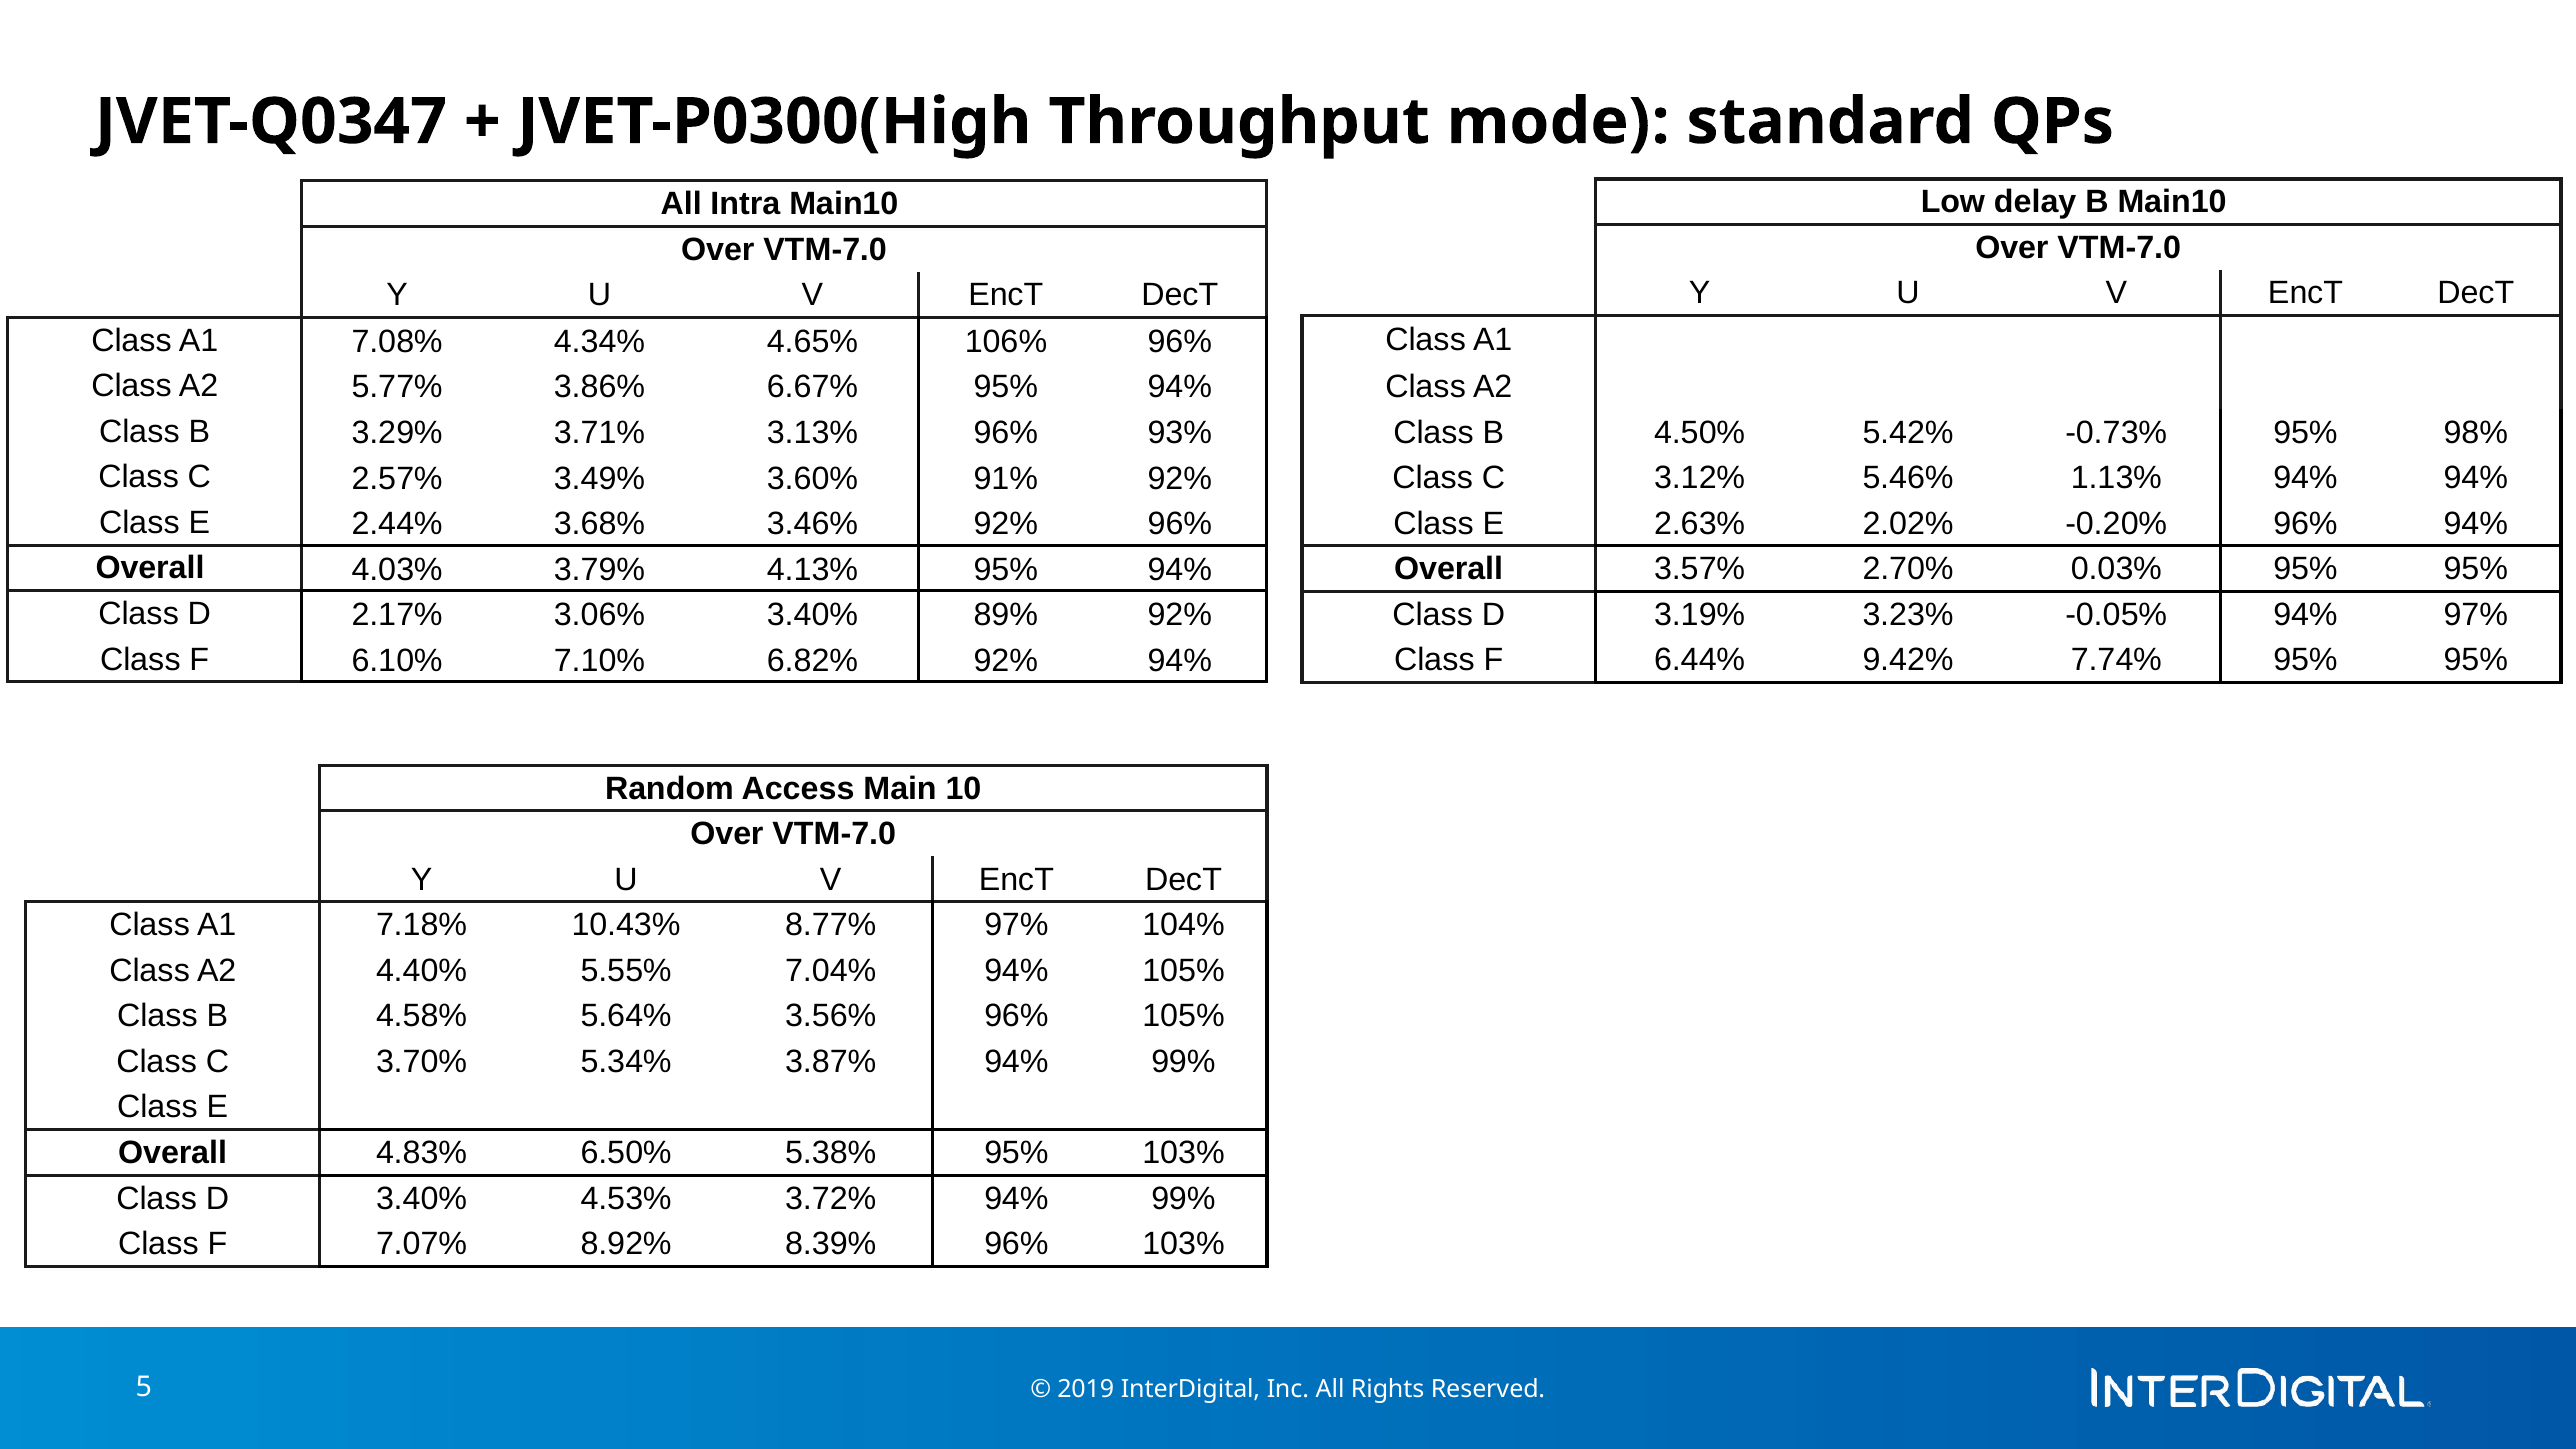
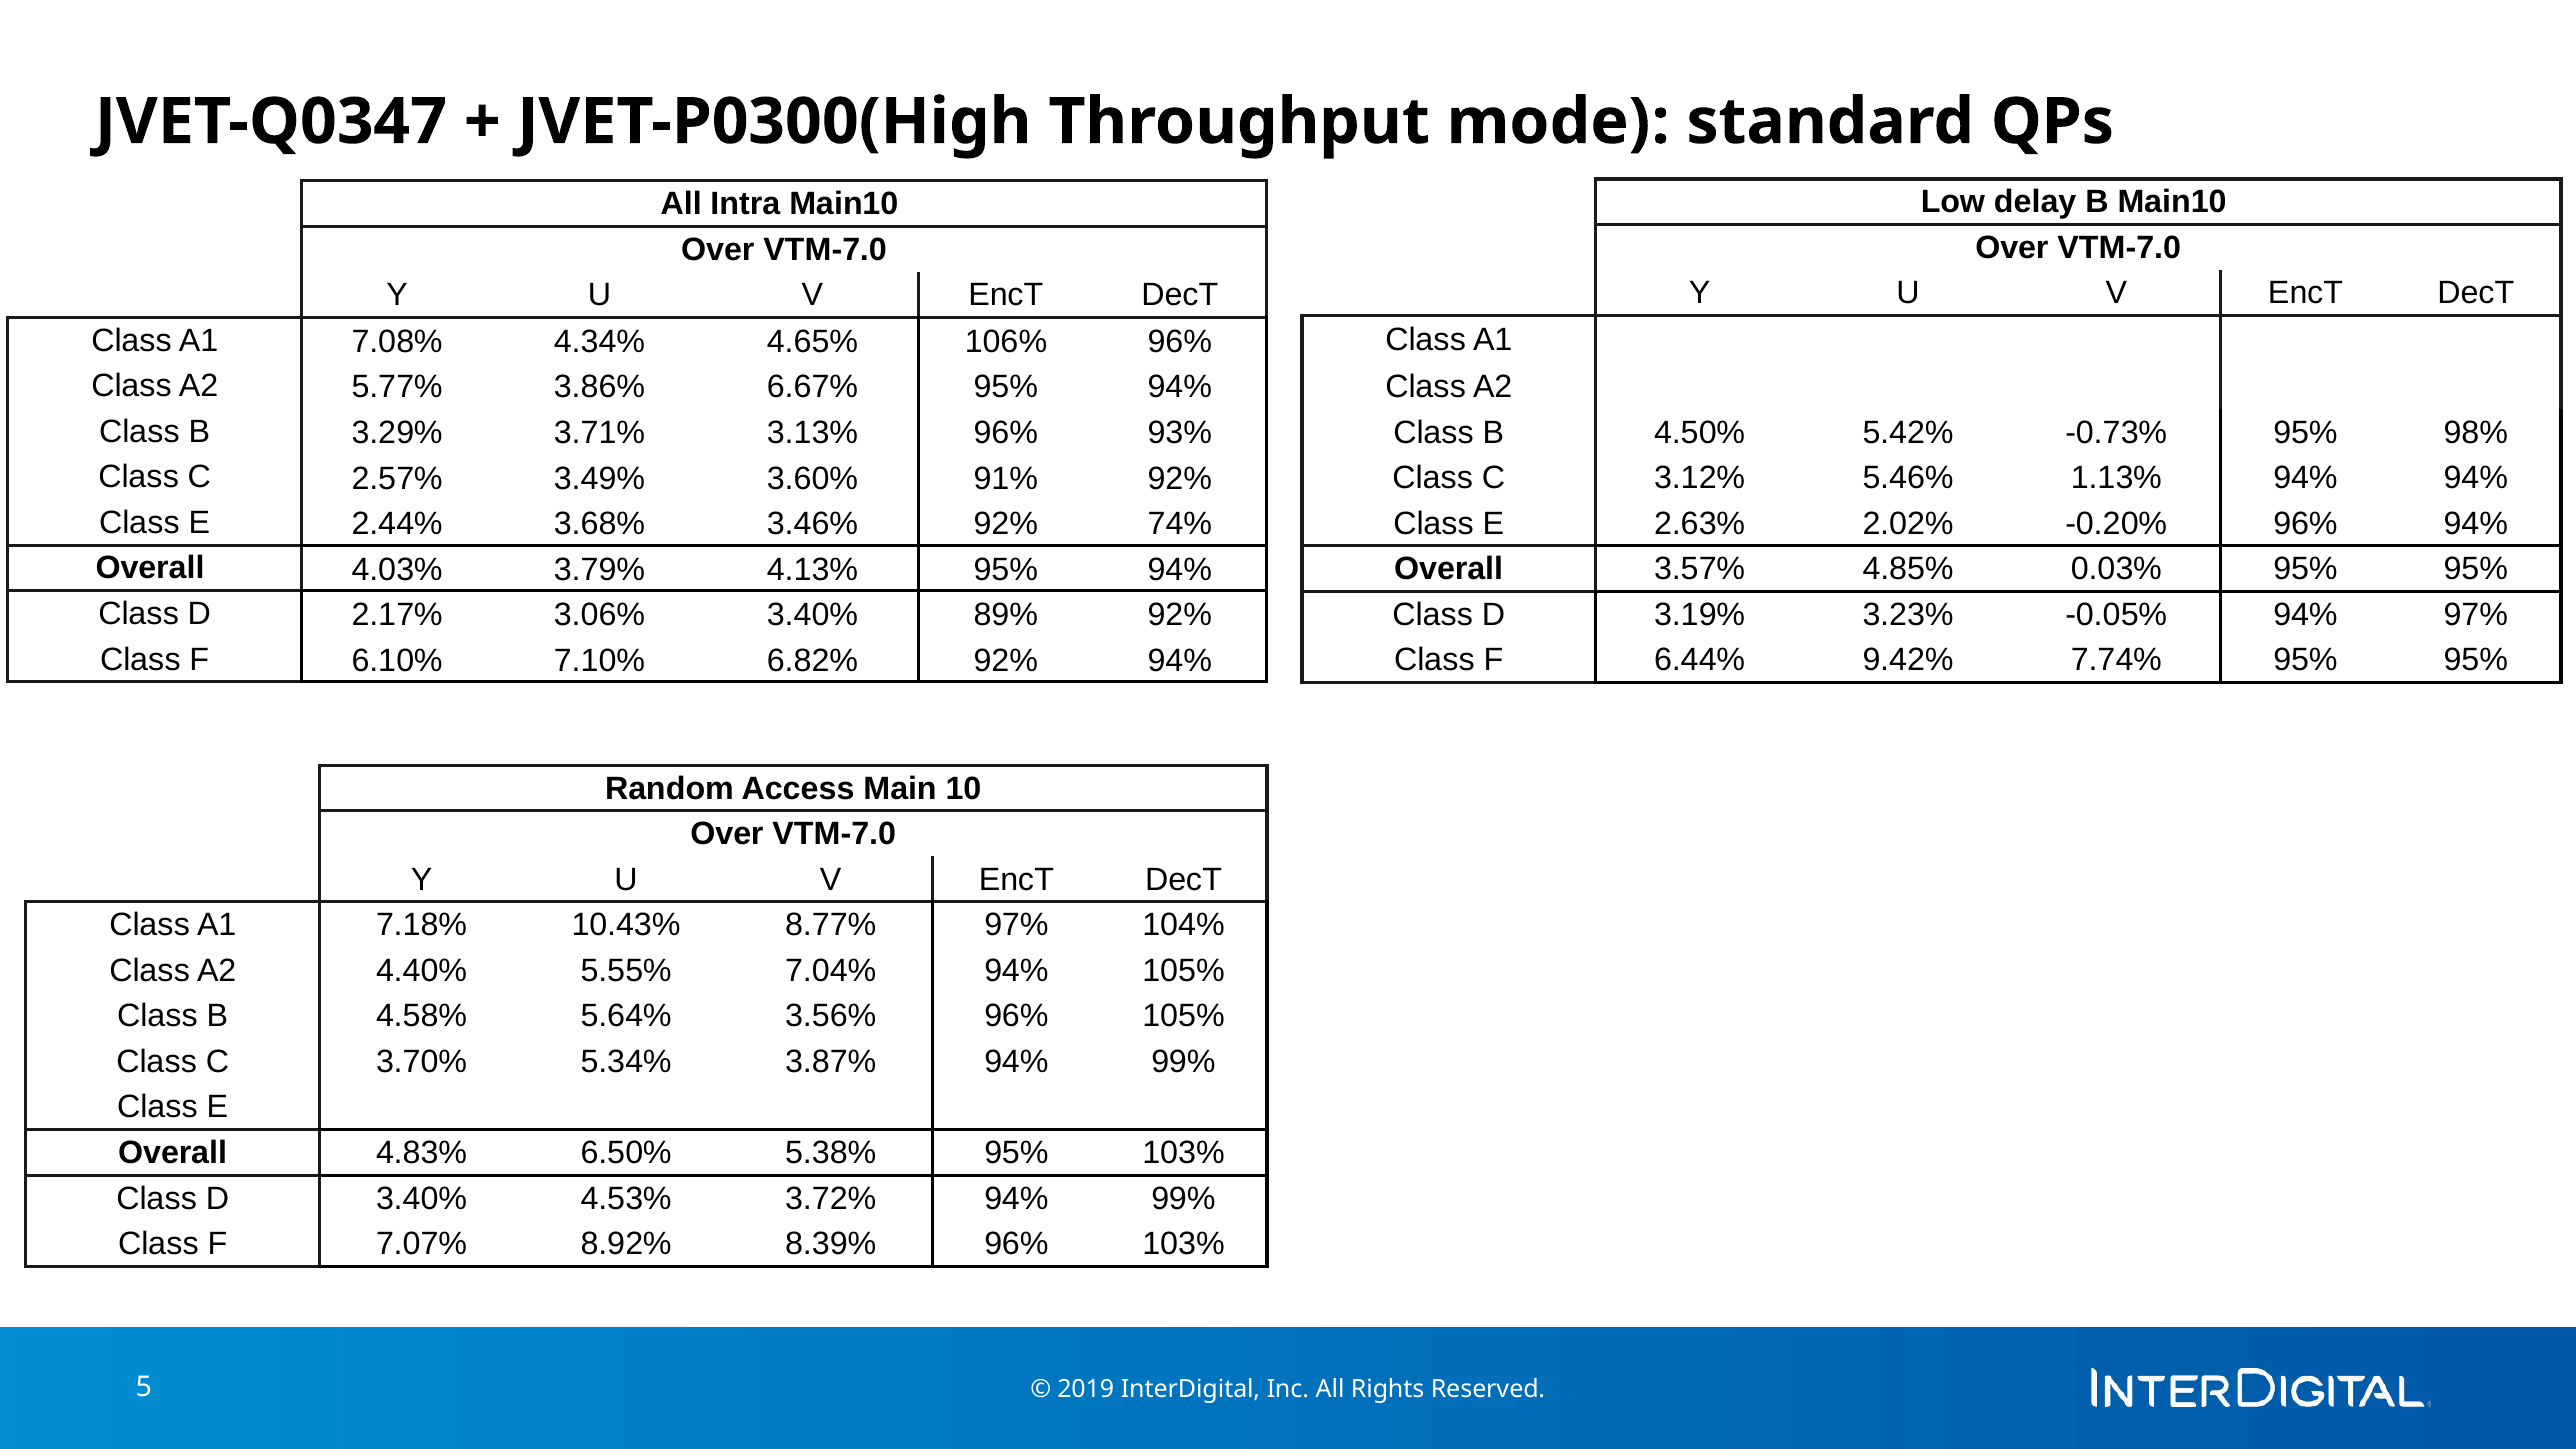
92% 96%: 96% -> 74%
2.70%: 2.70% -> 4.85%
